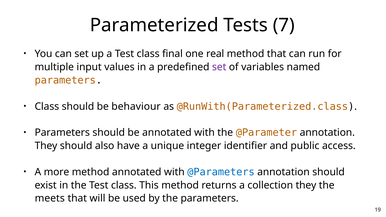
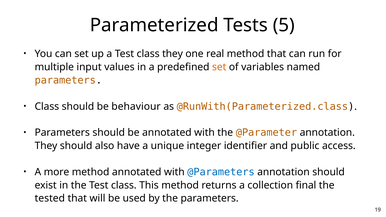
7: 7 -> 5
class final: final -> they
set at (219, 67) colour: purple -> orange
collection they: they -> final
meets: meets -> tested
